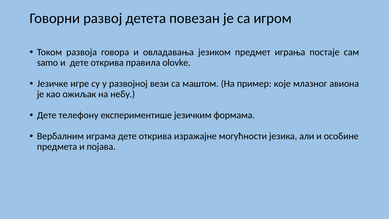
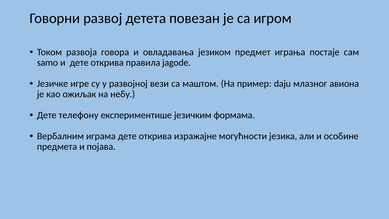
olovke: olovke -> jagode
које: које -> daju
